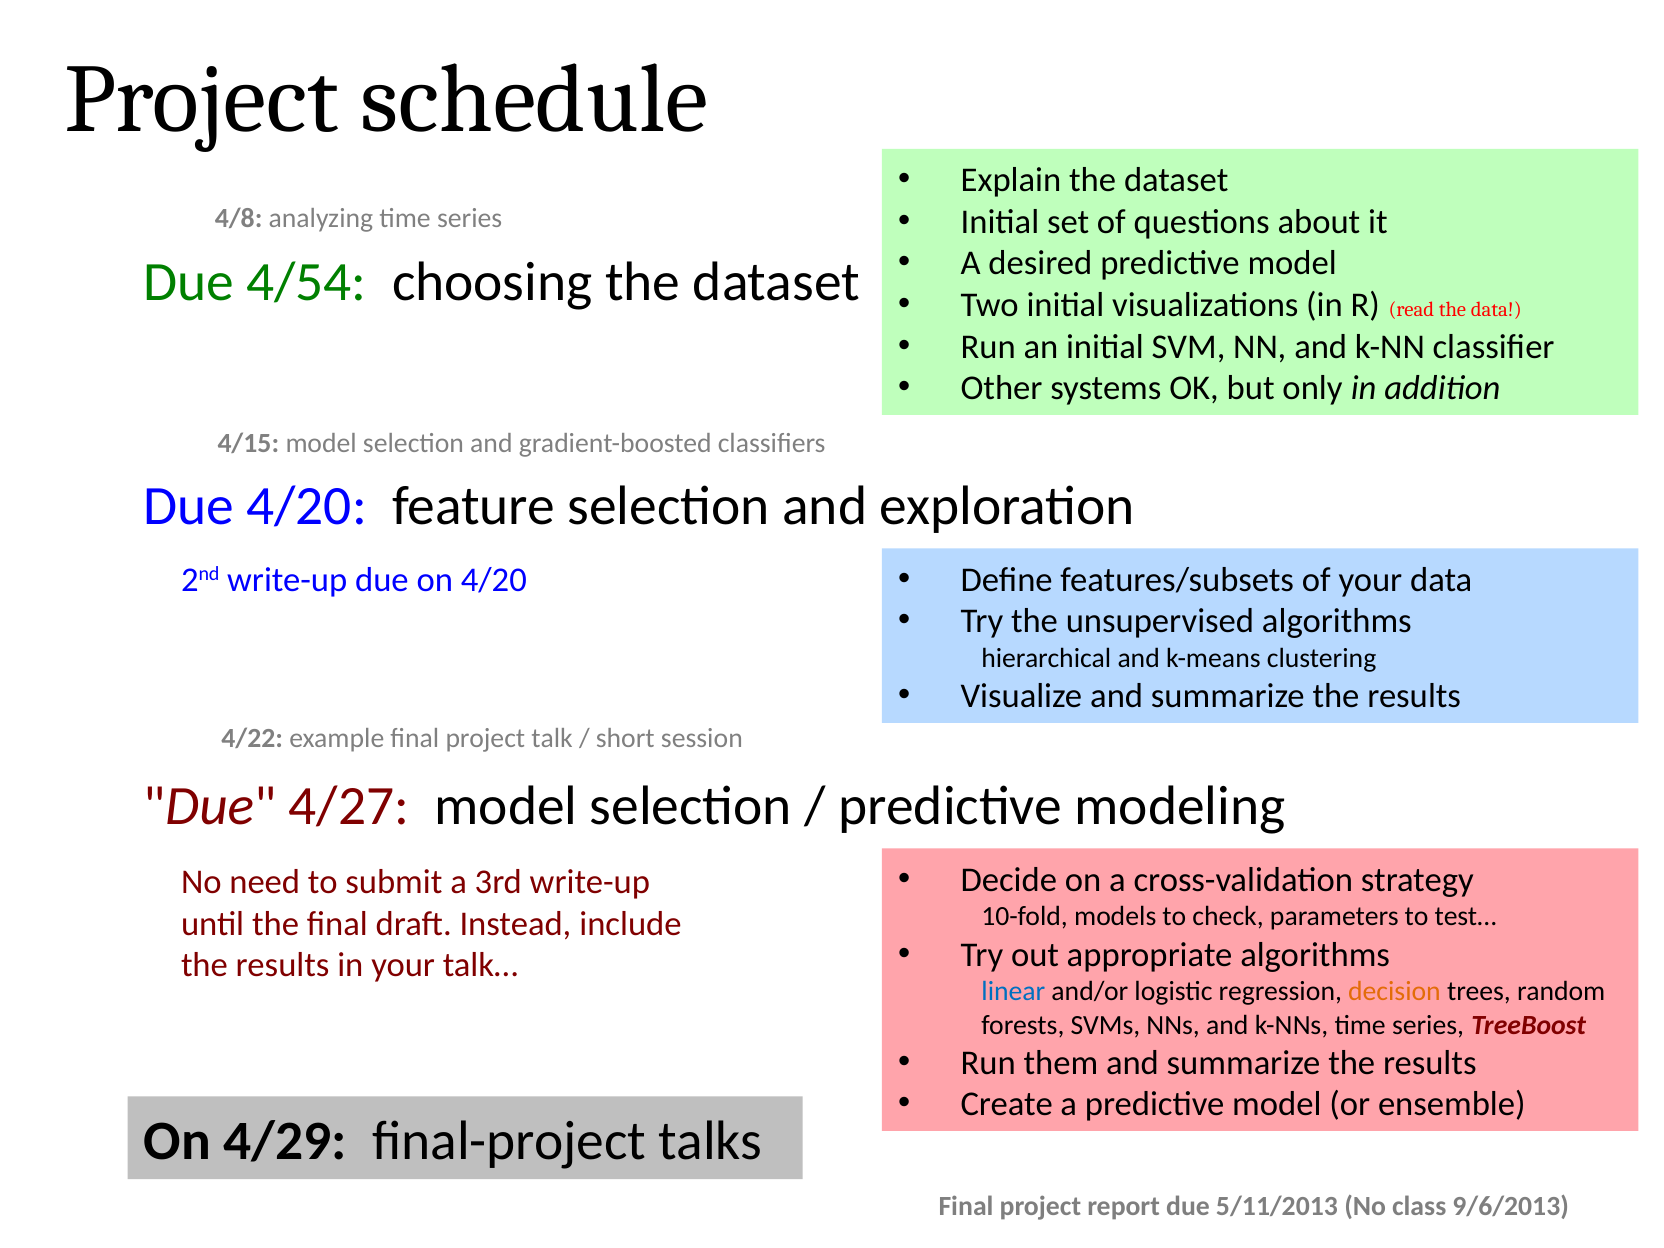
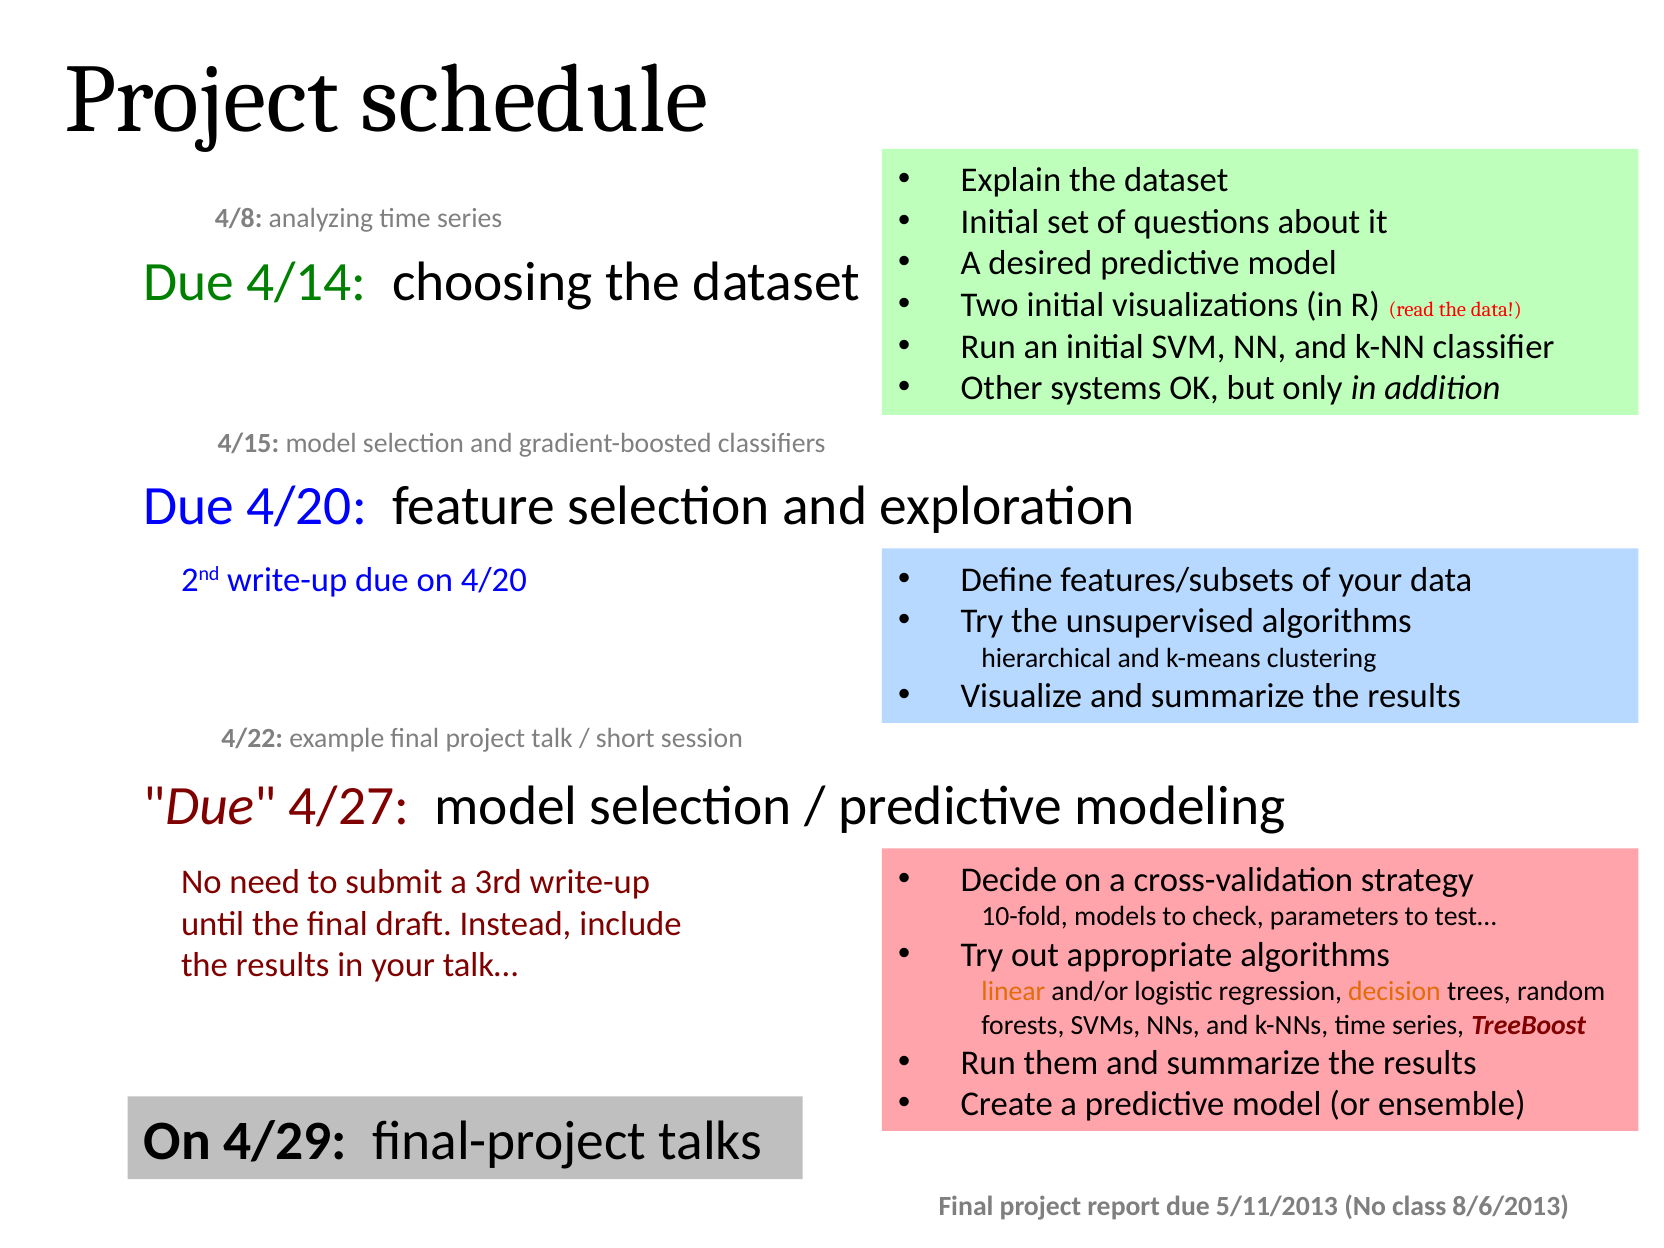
4/54: 4/54 -> 4/14
linear colour: blue -> orange
9/6/2013: 9/6/2013 -> 8/6/2013
